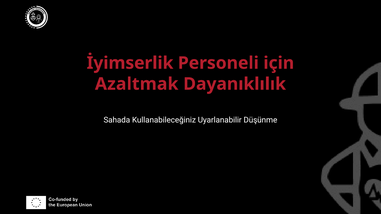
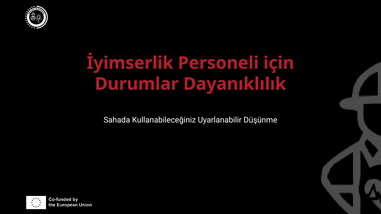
Azaltmak: Azaltmak -> Durumlar
